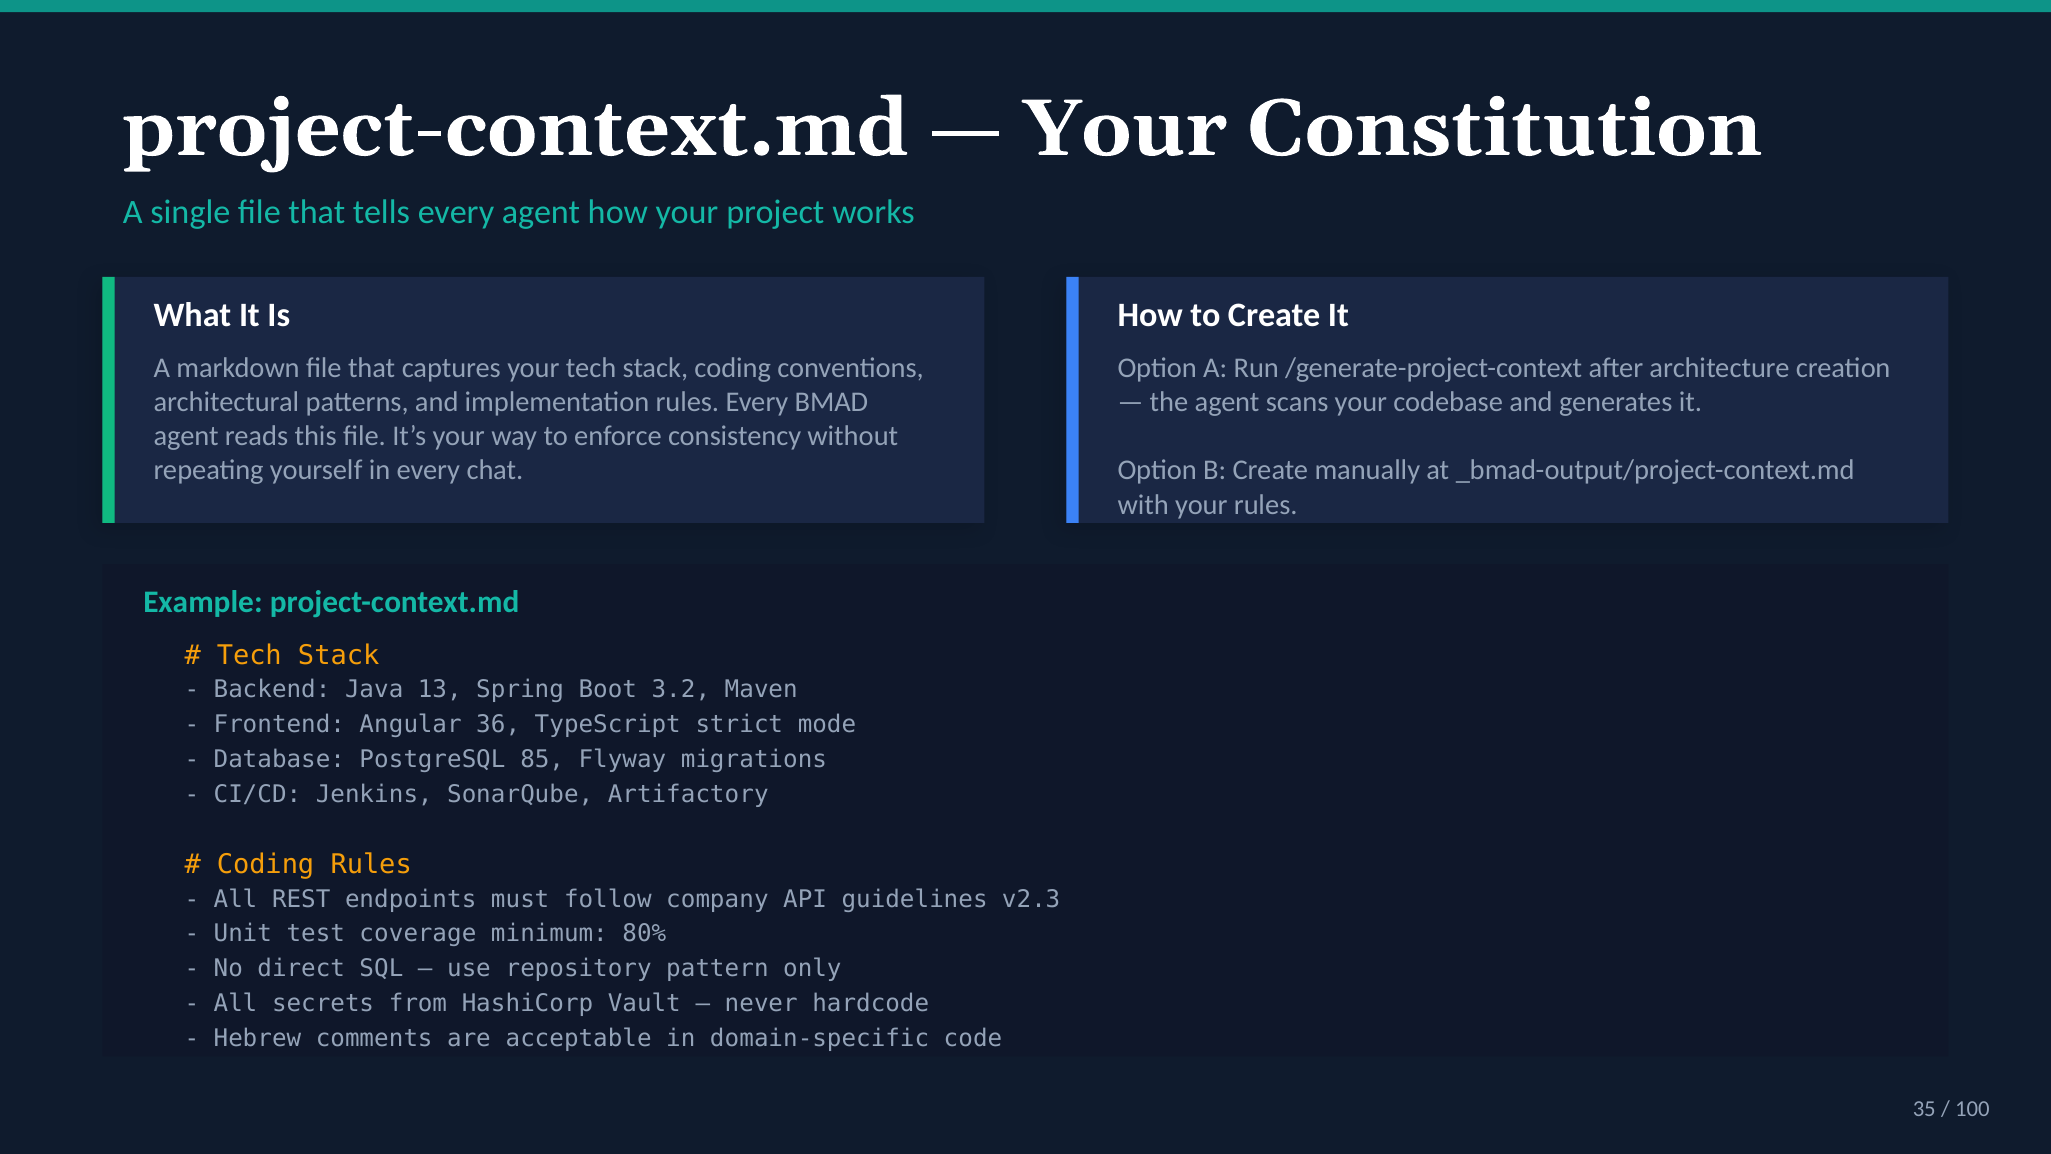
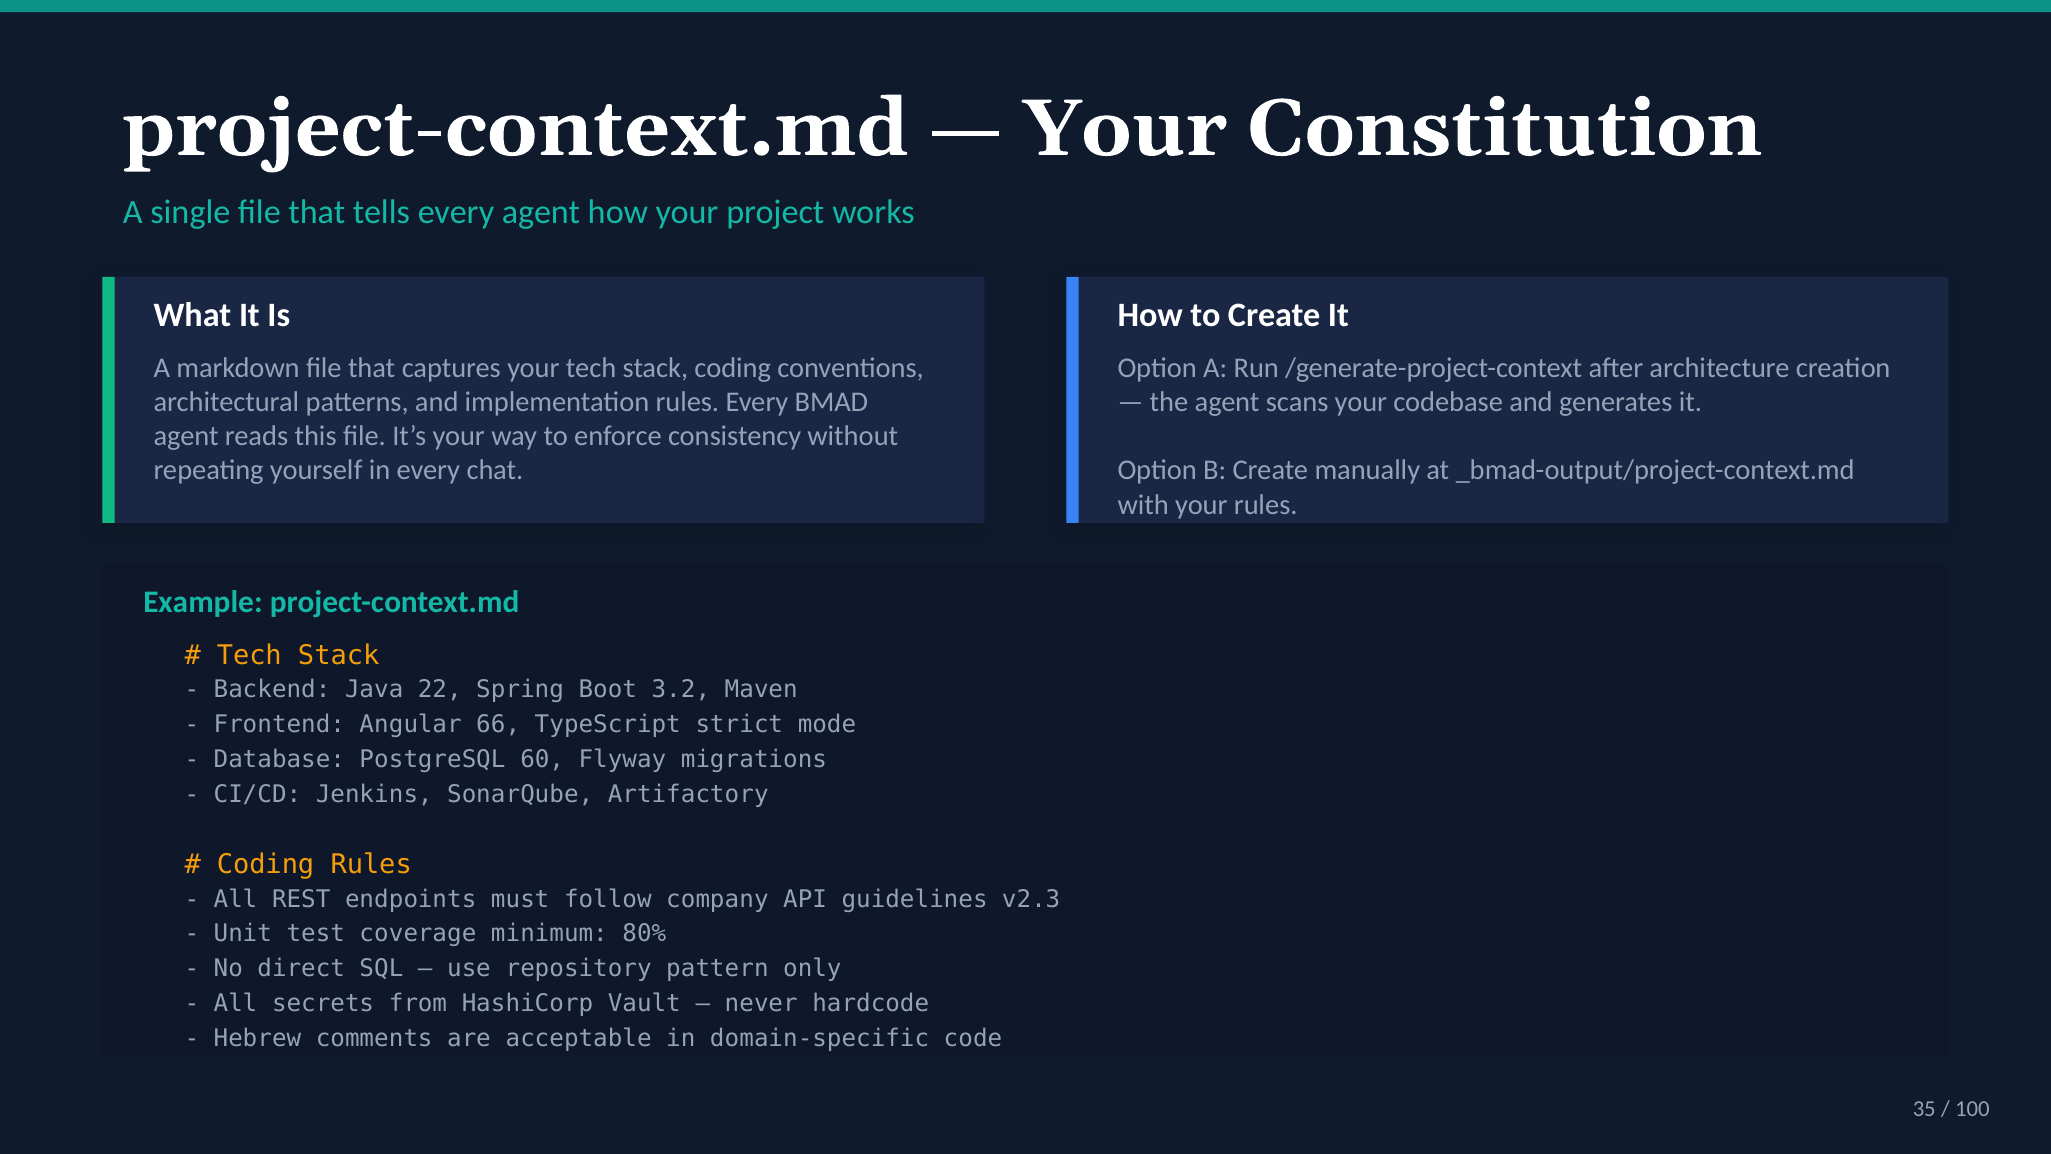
13: 13 -> 22
36: 36 -> 66
85: 85 -> 60
